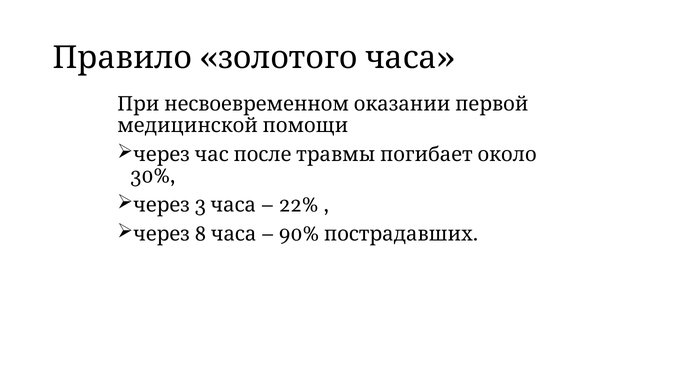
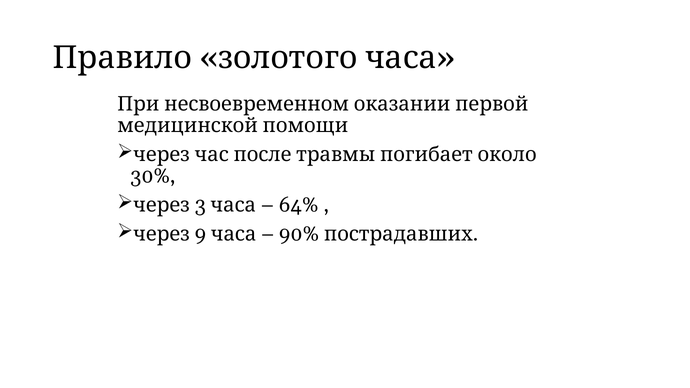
22%: 22% -> 64%
8: 8 -> 9
